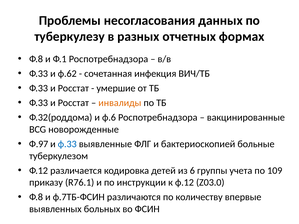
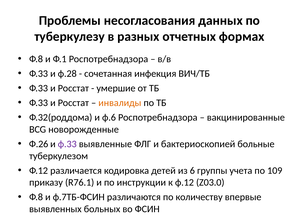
ф.62: ф.62 -> ф.28
Ф.97: Ф.97 -> Ф.26
ф.33 at (67, 144) colour: blue -> purple
